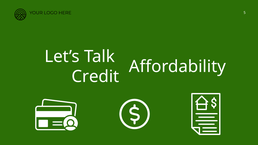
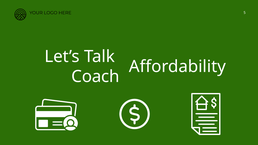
Credit: Credit -> Coach
